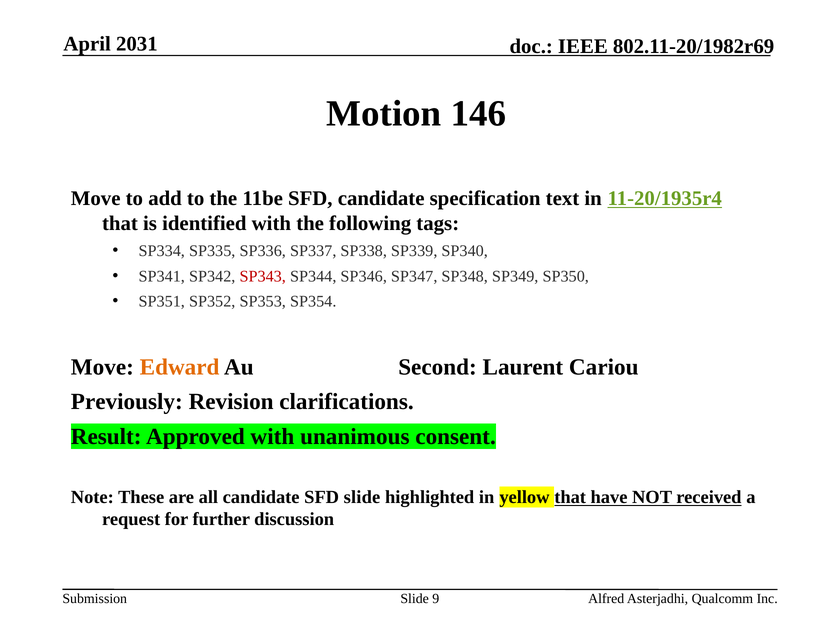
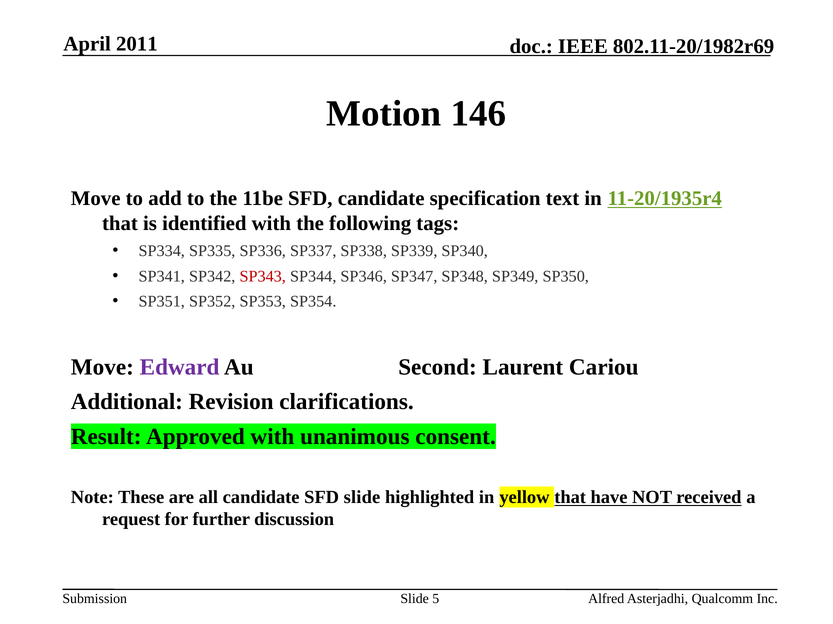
2031: 2031 -> 2011
Edward colour: orange -> purple
Previously: Previously -> Additional
9: 9 -> 5
